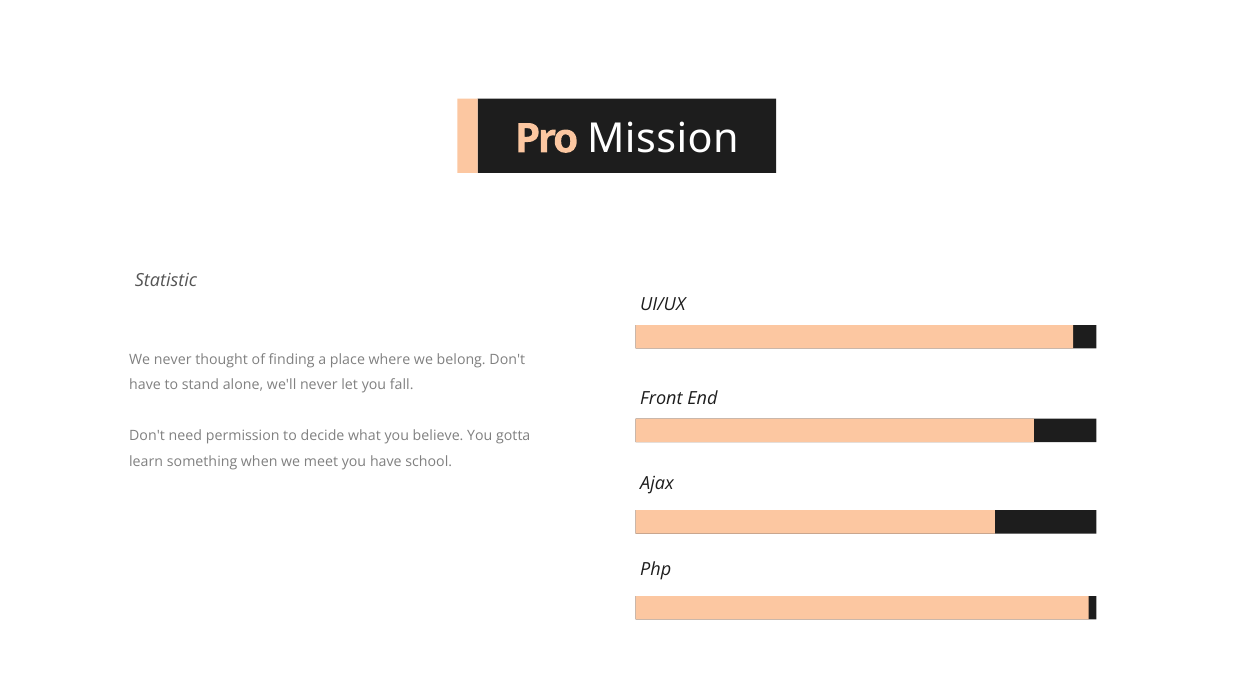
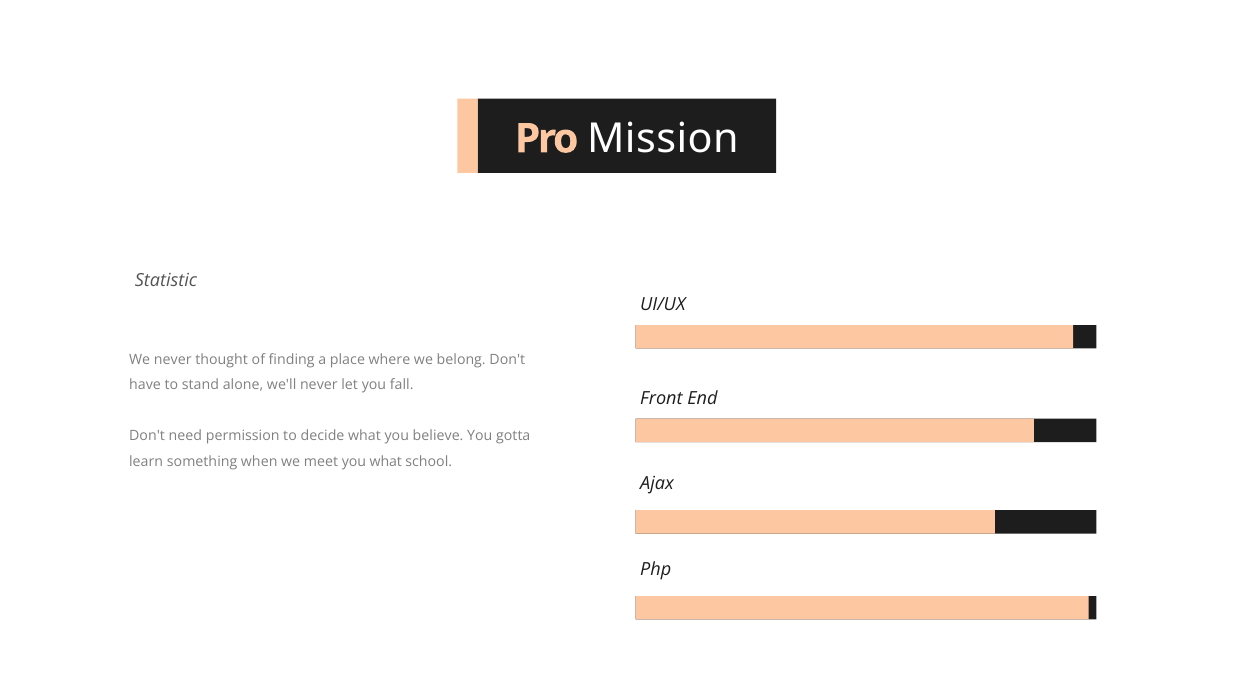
you have: have -> what
